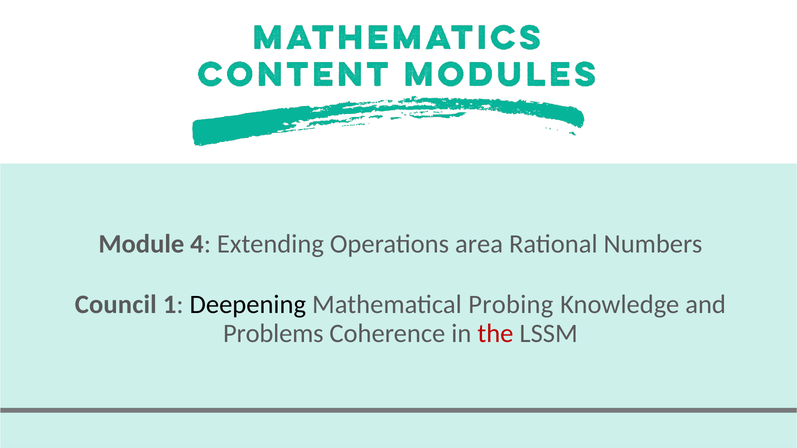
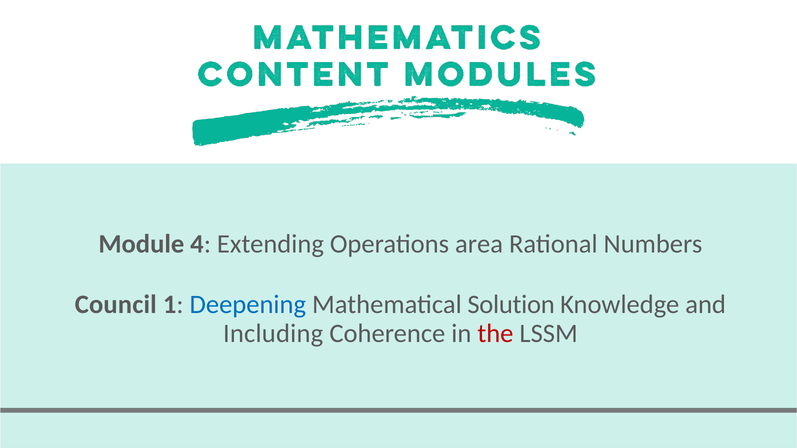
Deepening colour: black -> blue
Probing: Probing -> Solution
Problems: Problems -> Including
